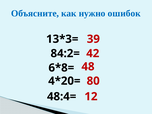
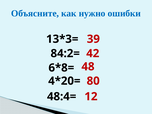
ошибок: ошибок -> ошибки
